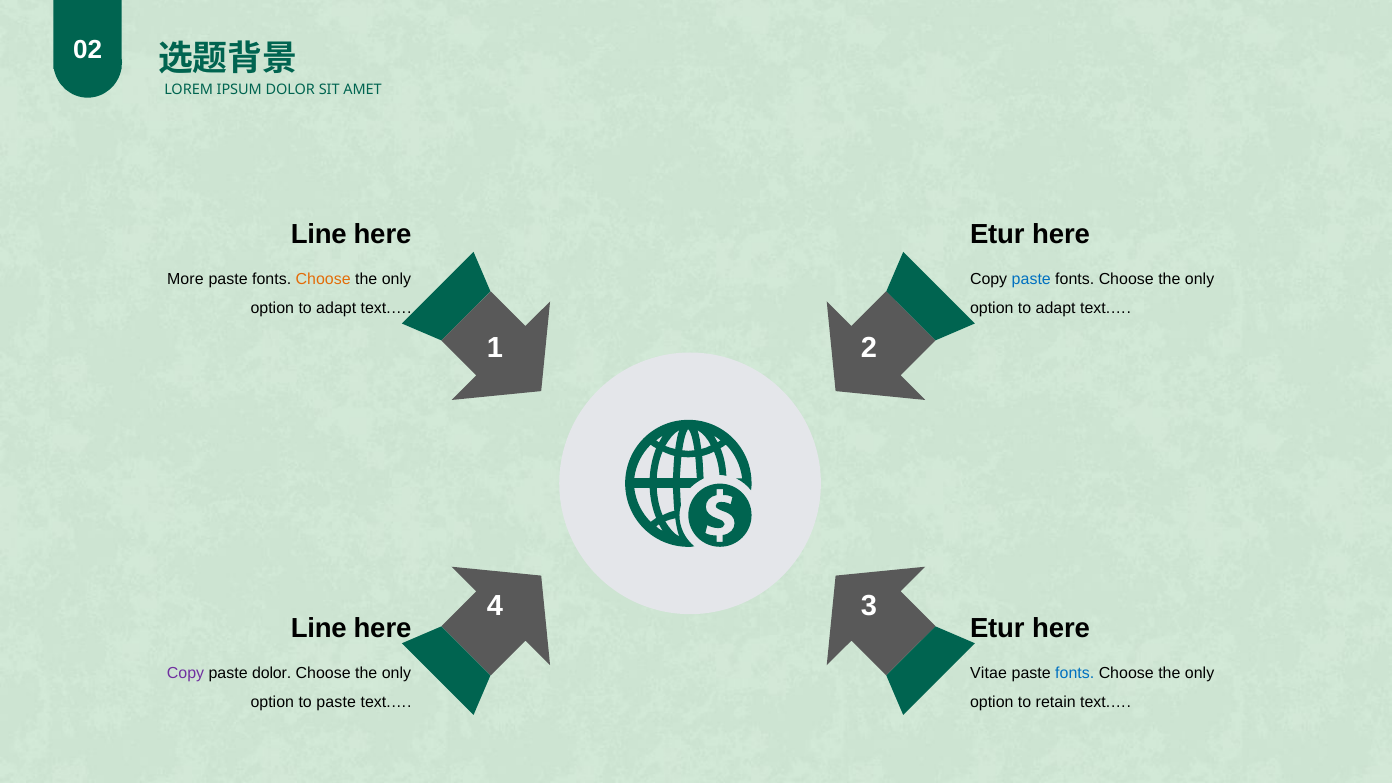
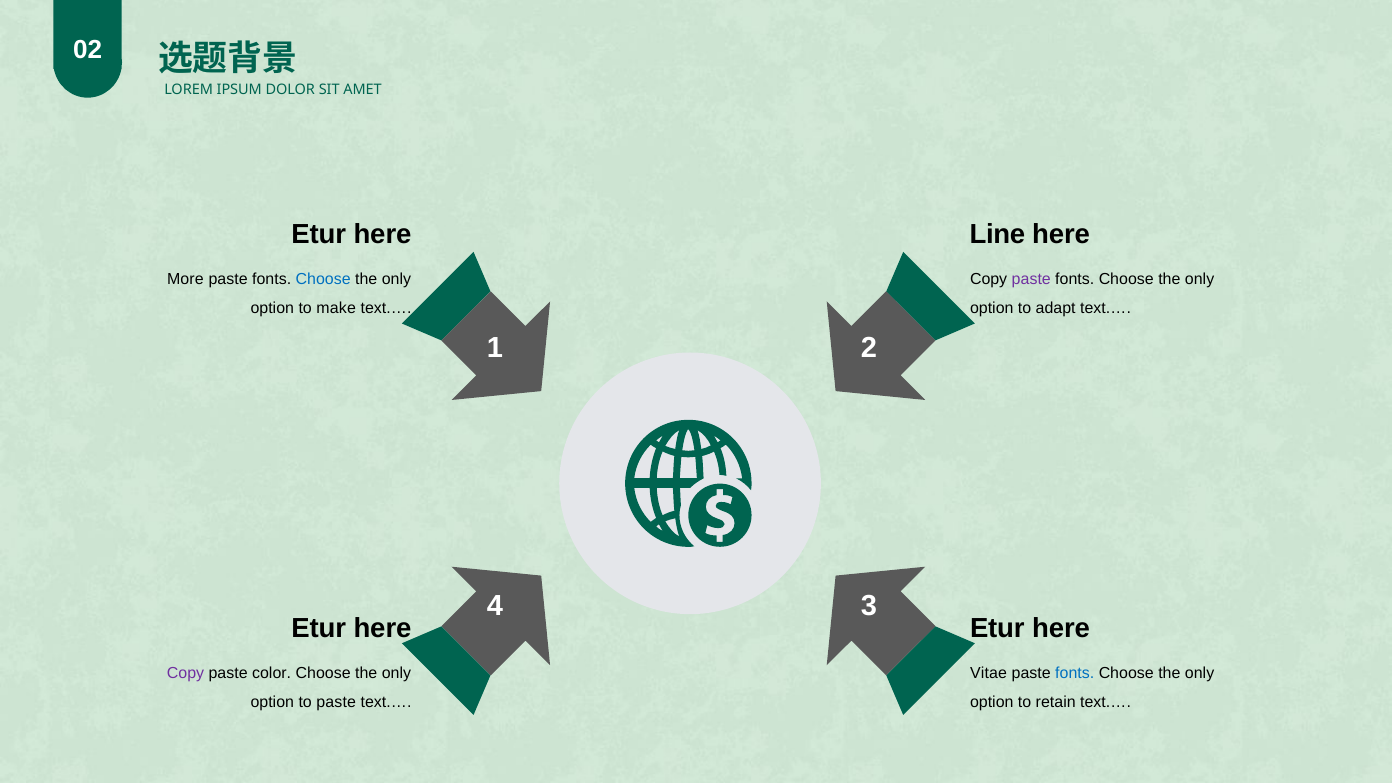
Line at (319, 235): Line -> Etur
Etur at (997, 235): Etur -> Line
Choose at (323, 279) colour: orange -> blue
paste at (1031, 279) colour: blue -> purple
adapt at (336, 308): adapt -> make
Line at (319, 628): Line -> Etur
paste dolor: dolor -> color
